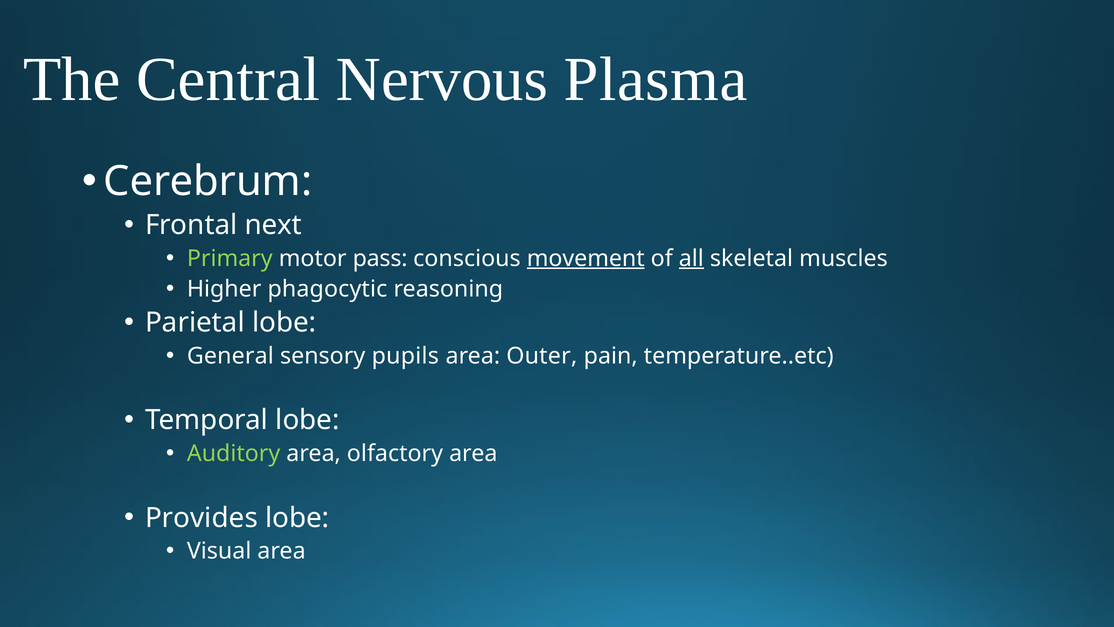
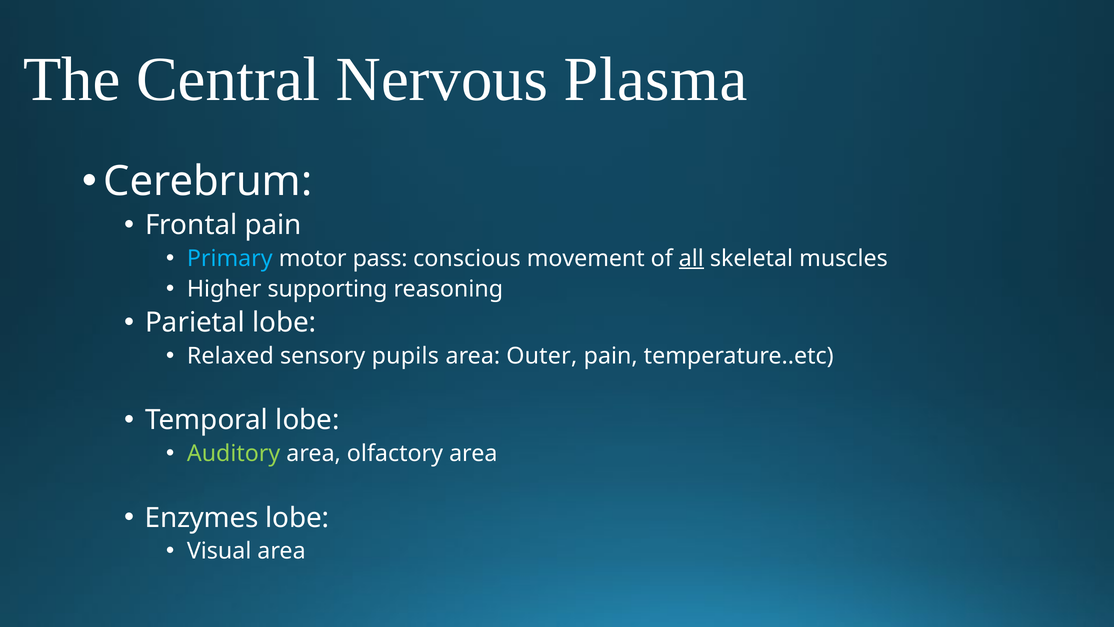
Frontal next: next -> pain
Primary colour: light green -> light blue
movement underline: present -> none
phagocytic: phagocytic -> supporting
General: General -> Relaxed
Provides: Provides -> Enzymes
